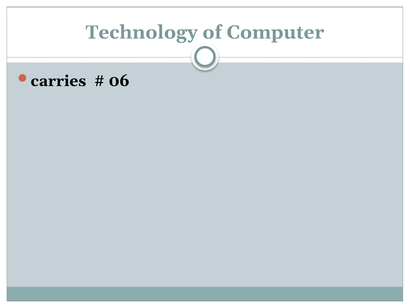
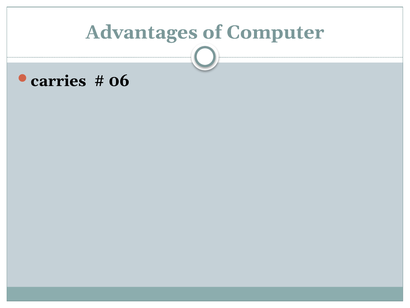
Technology: Technology -> Advantages
